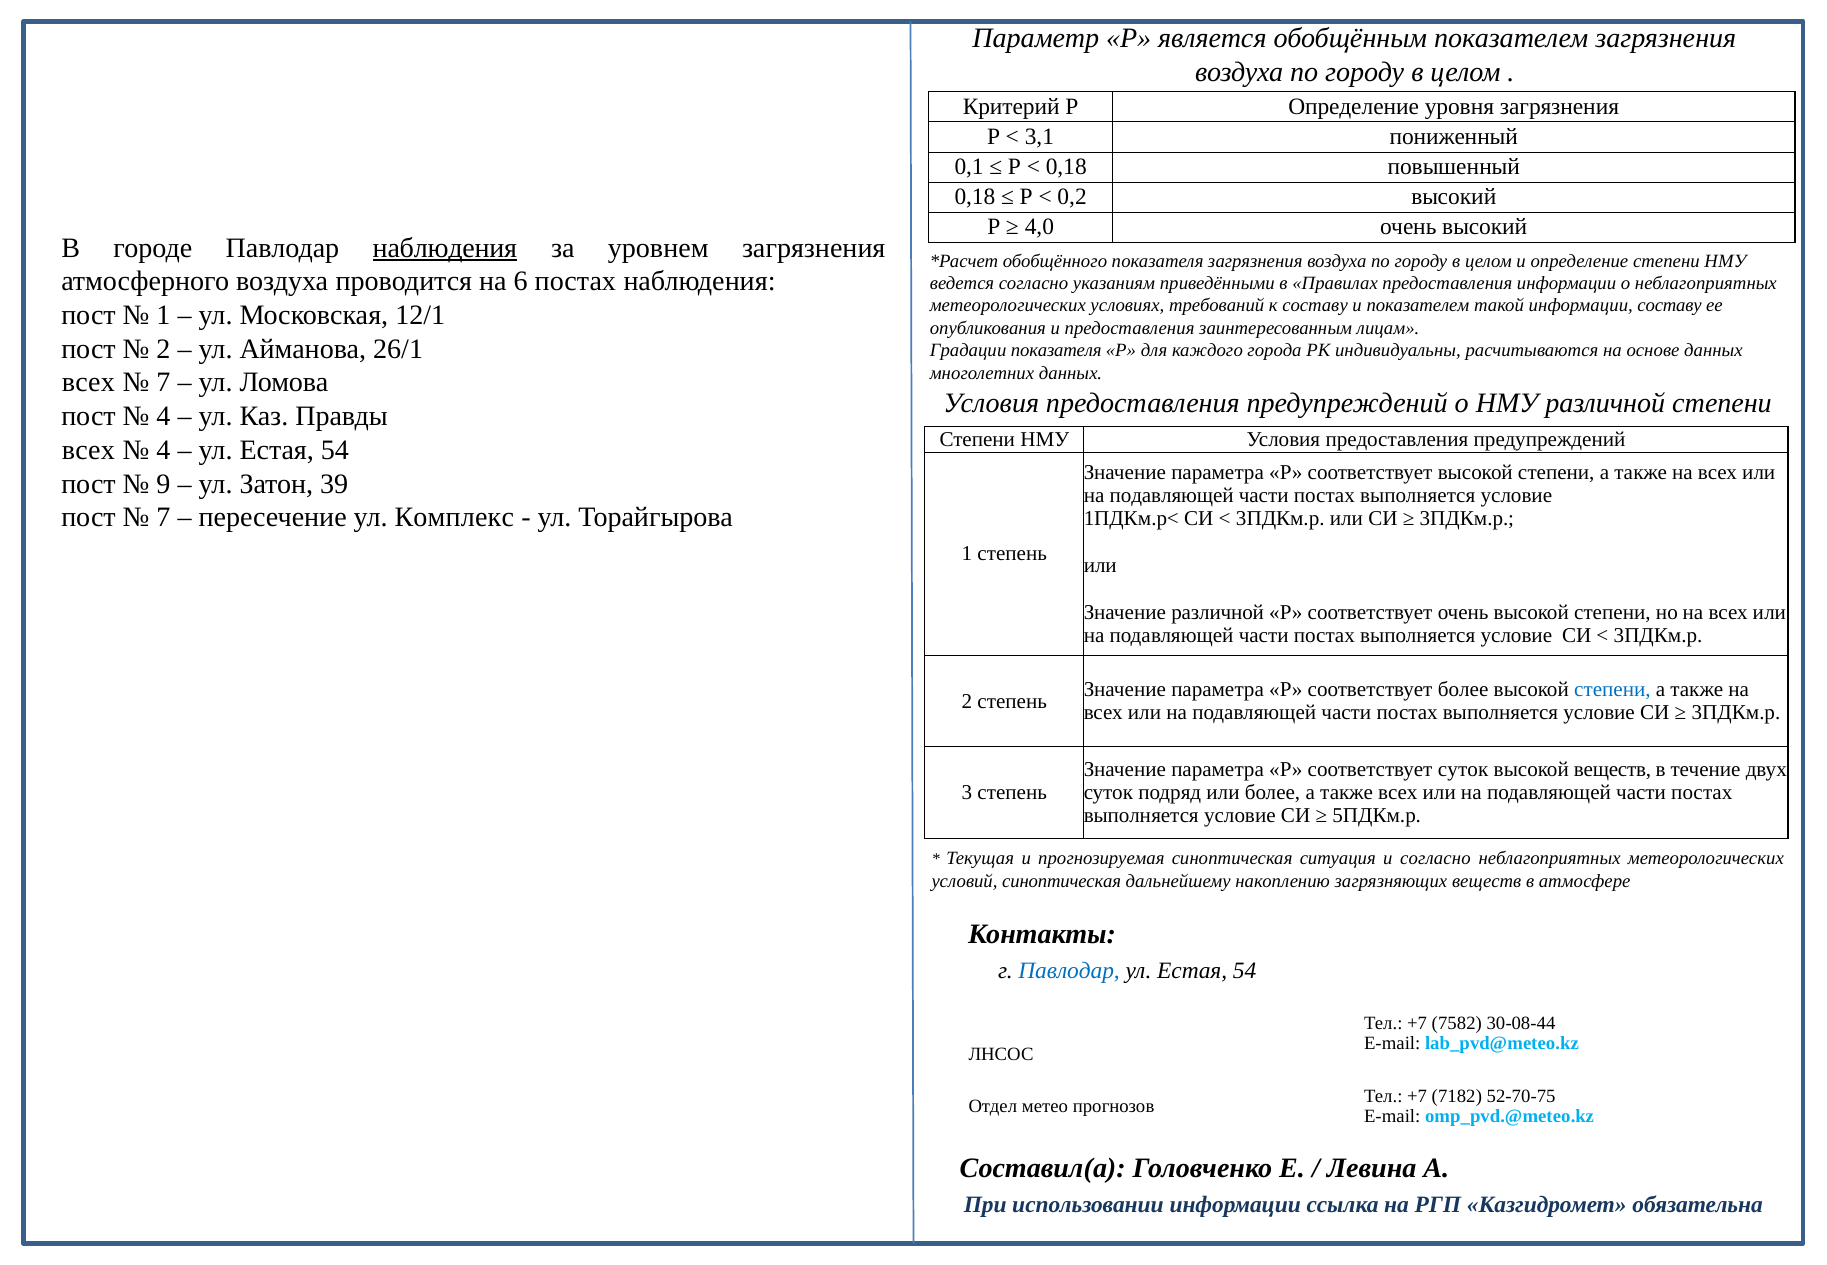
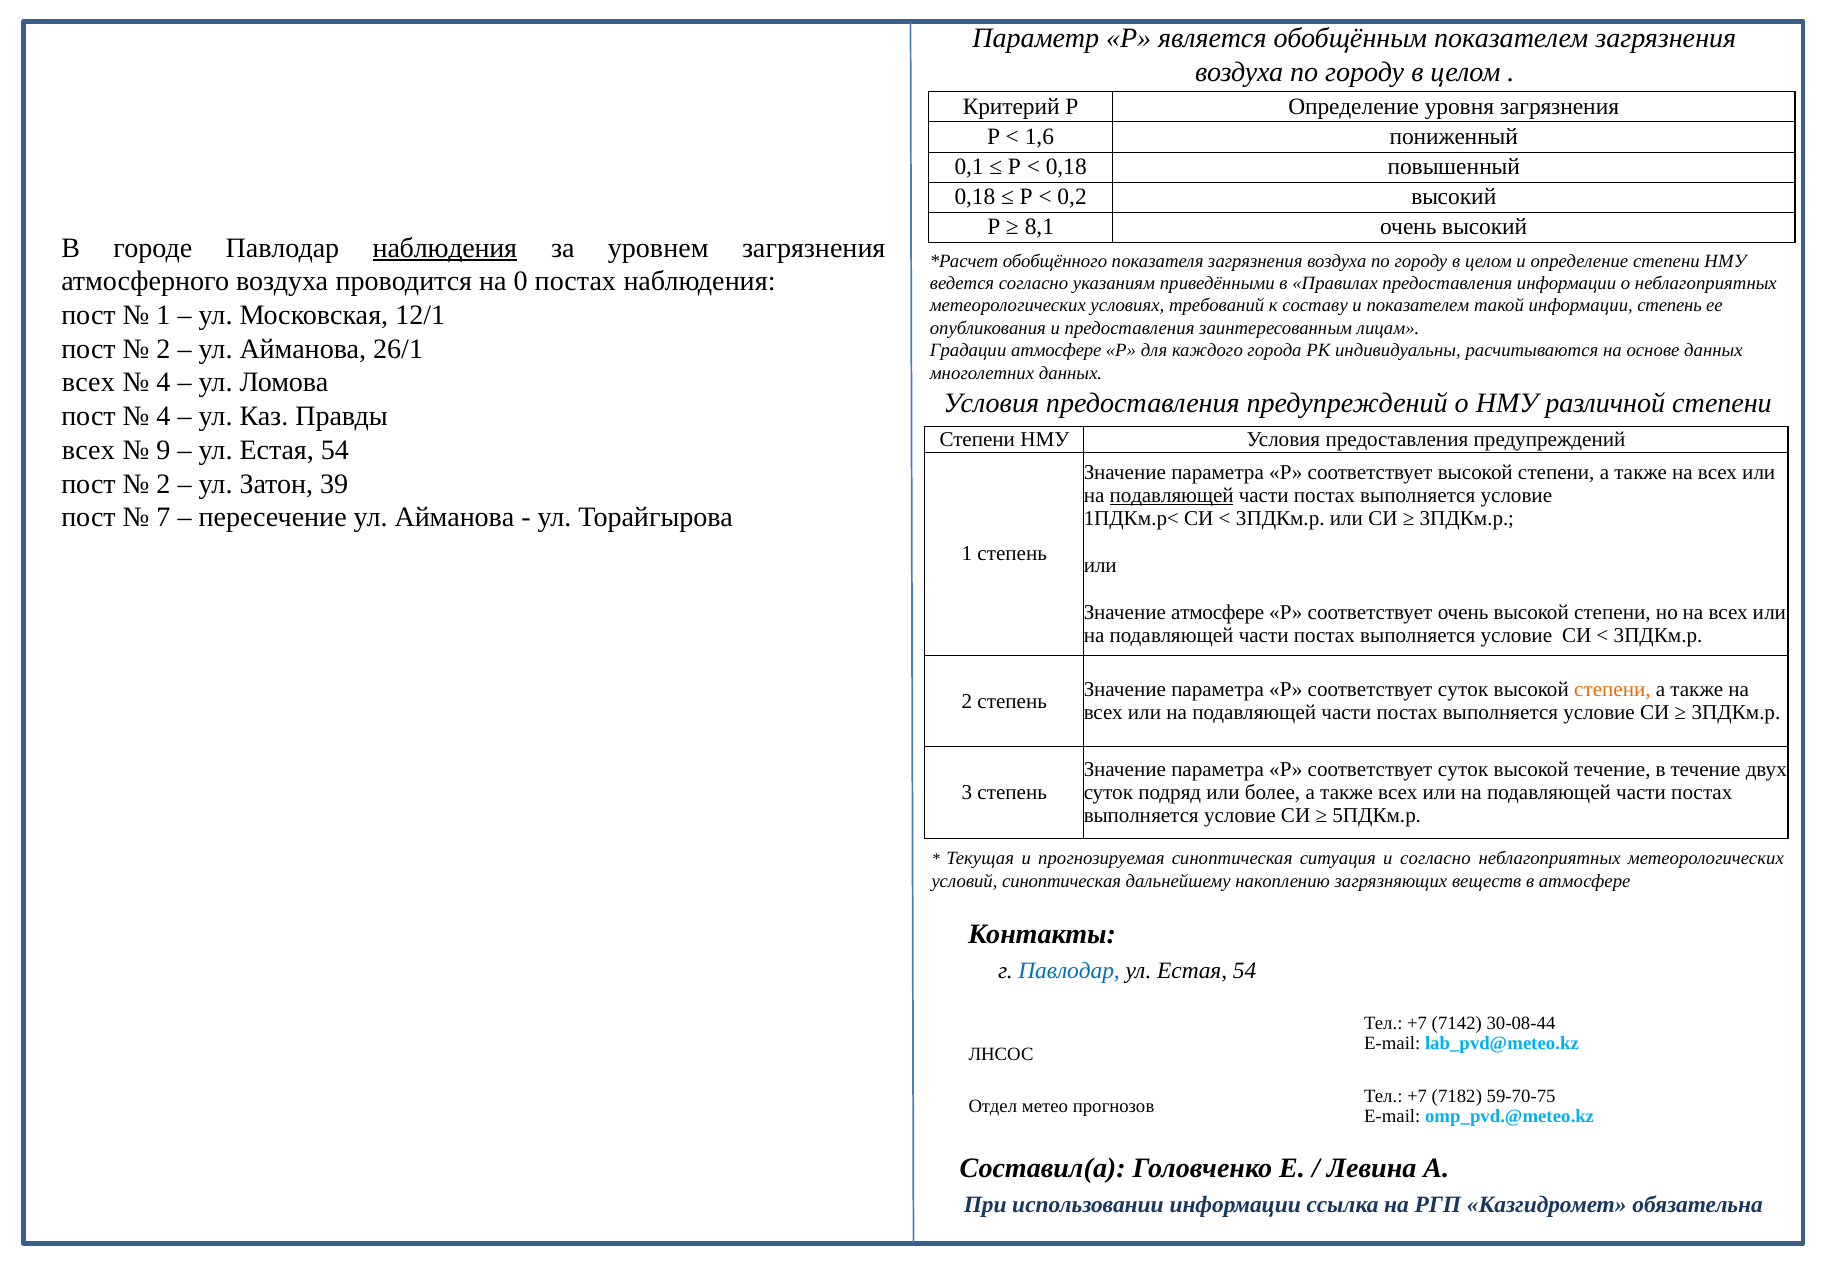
3,1: 3,1 -> 1,6
4,0: 4,0 -> 8,1
6: 6 -> 0
информации составу: составу -> степень
Градации показателя: показателя -> атмосфере
7 at (163, 383): 7 -> 4
4 at (163, 450): 4 -> 9
9 at (163, 484): 9 -> 2
подавляющей at (1172, 496) underline: none -> present
пересечение ул Комплекс: Комплекс -> Айманова
Значение различной: различной -> атмосфере
более at (1463, 689): более -> суток
степени at (1612, 689) colour: blue -> orange
высокой веществ: веществ -> течение
7582: 7582 -> 7142
52-70-75: 52-70-75 -> 59-70-75
